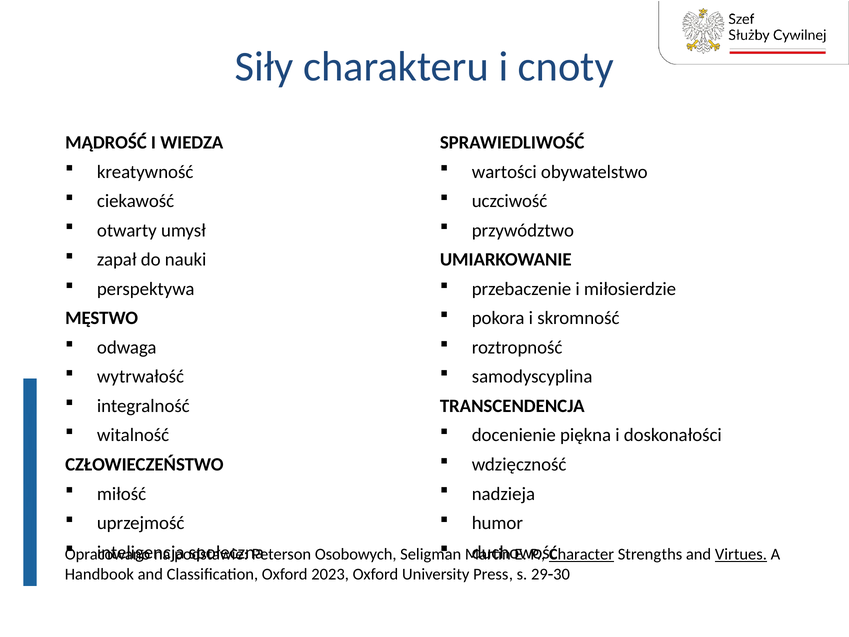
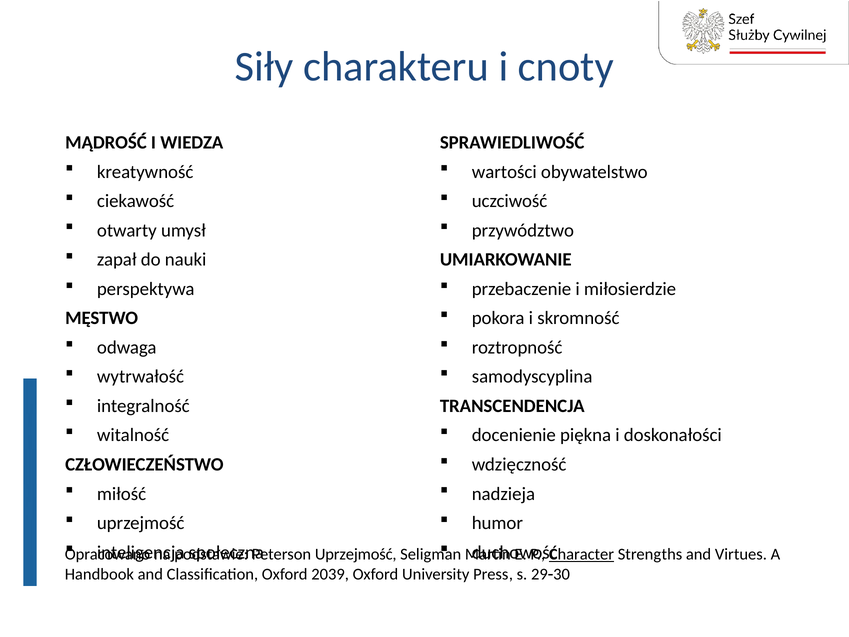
Peterson Osobowych: Osobowych -> Uprzejmość
Virtues underline: present -> none
2023: 2023 -> 2039
